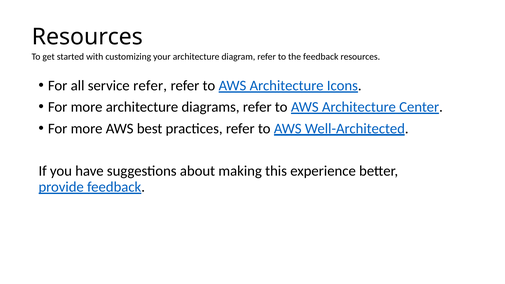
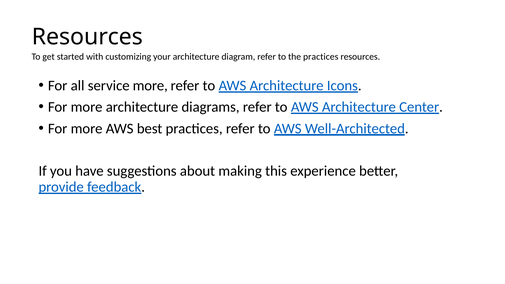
the feedback: feedback -> practices
service refer: refer -> more
